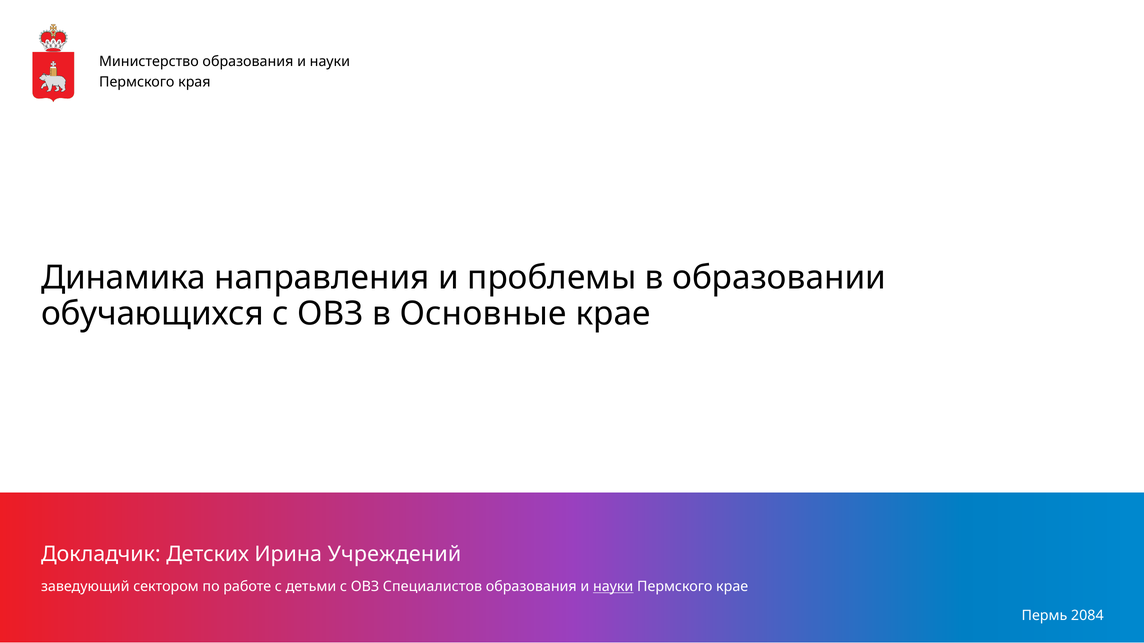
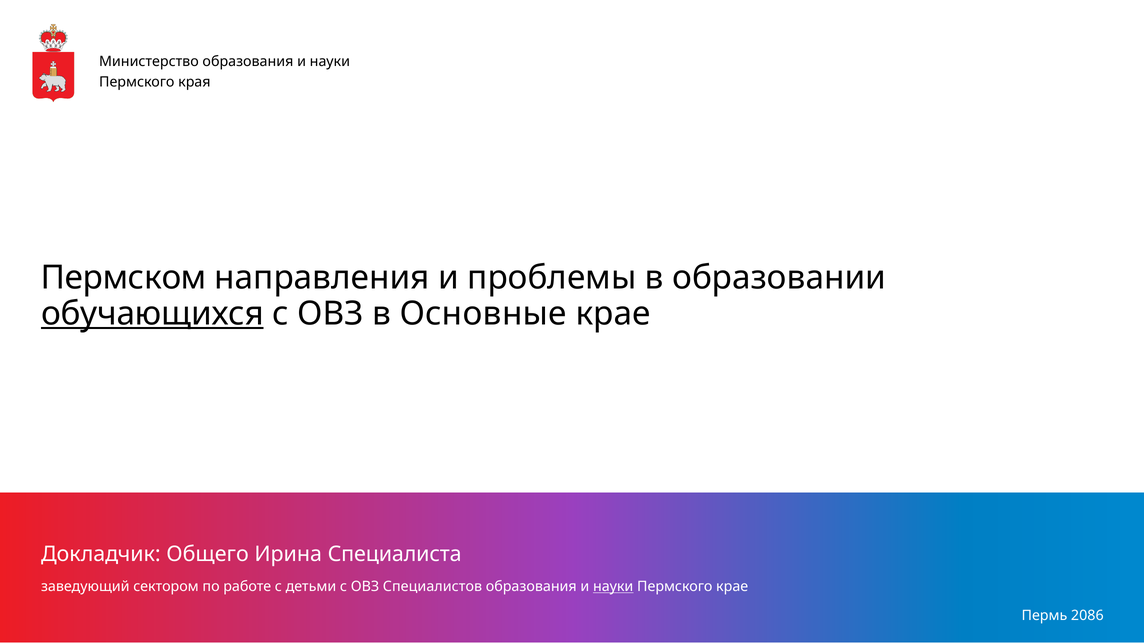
Динамика: Динамика -> Пермском
обучающихся underline: none -> present
Детских: Детских -> Общего
Учреждений: Учреждений -> Специалиста
2084: 2084 -> 2086
